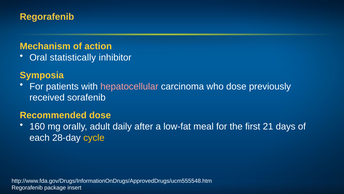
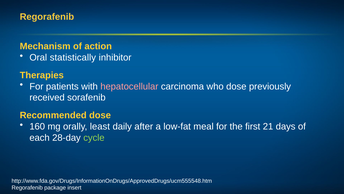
Symposia: Symposia -> Therapies
adult: adult -> least
cycle colour: yellow -> light green
